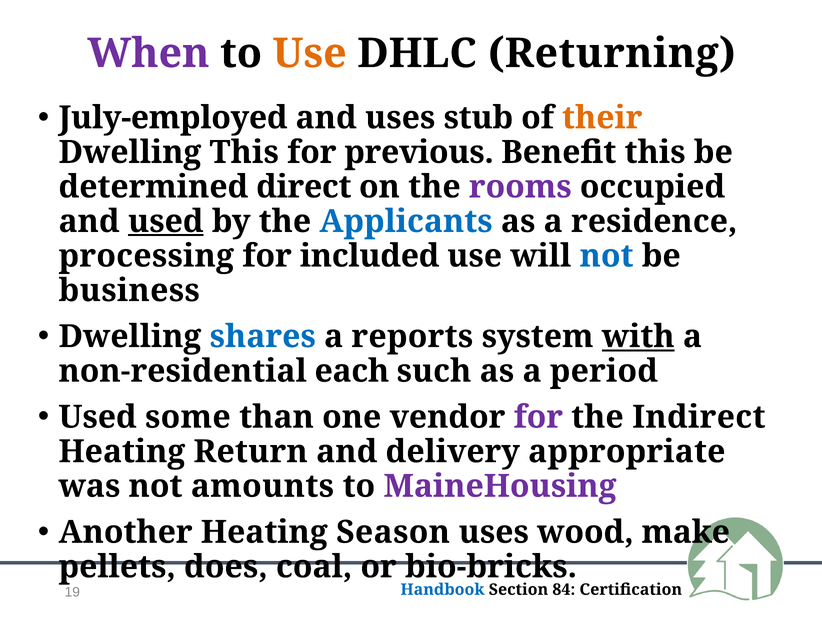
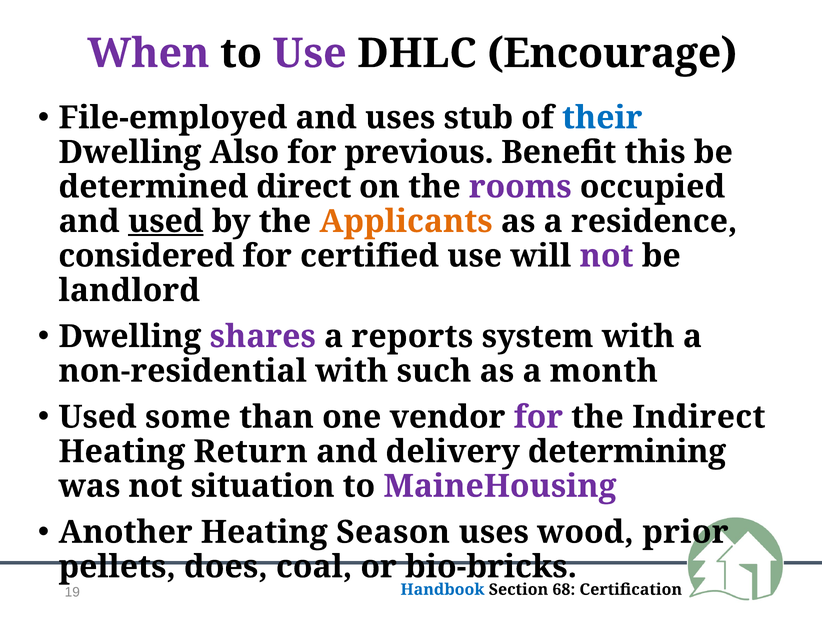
Use at (310, 53) colour: orange -> purple
Returning: Returning -> Encourage
July-employed: July-employed -> File-employed
their colour: orange -> blue
Dwelling This: This -> Also
Applicants colour: blue -> orange
processing: processing -> considered
included: included -> certified
not at (607, 256) colour: blue -> purple
business: business -> landlord
shares colour: blue -> purple
with at (638, 336) underline: present -> none
non-residential each: each -> with
period: period -> month
appropriate: appropriate -> determining
amounts: amounts -> situation
make: make -> prior
84: 84 -> 68
